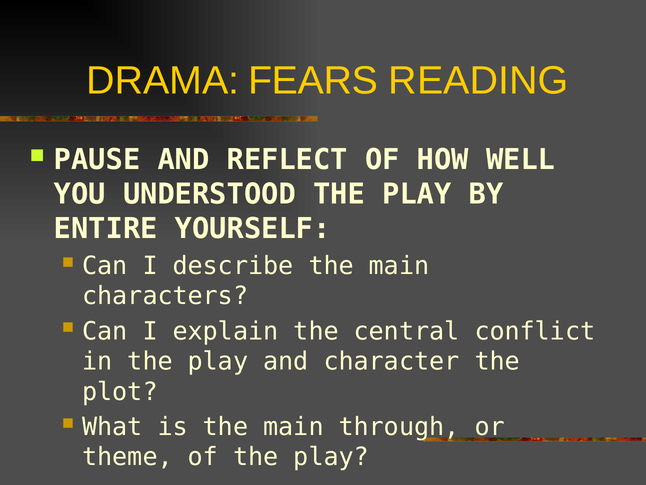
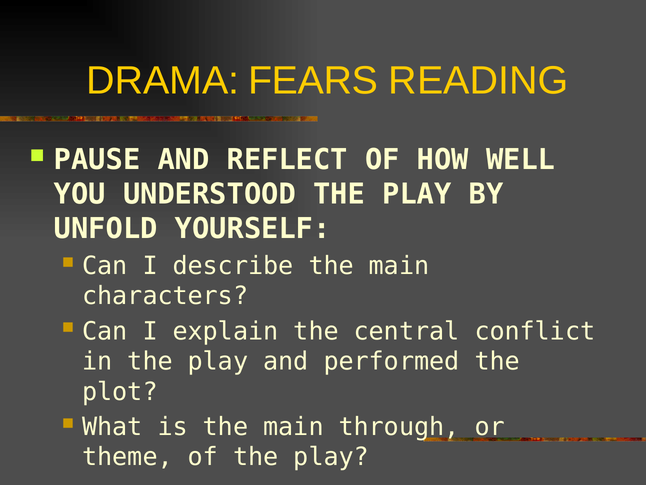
ENTIRE: ENTIRE -> UNFOLD
character: character -> performed
